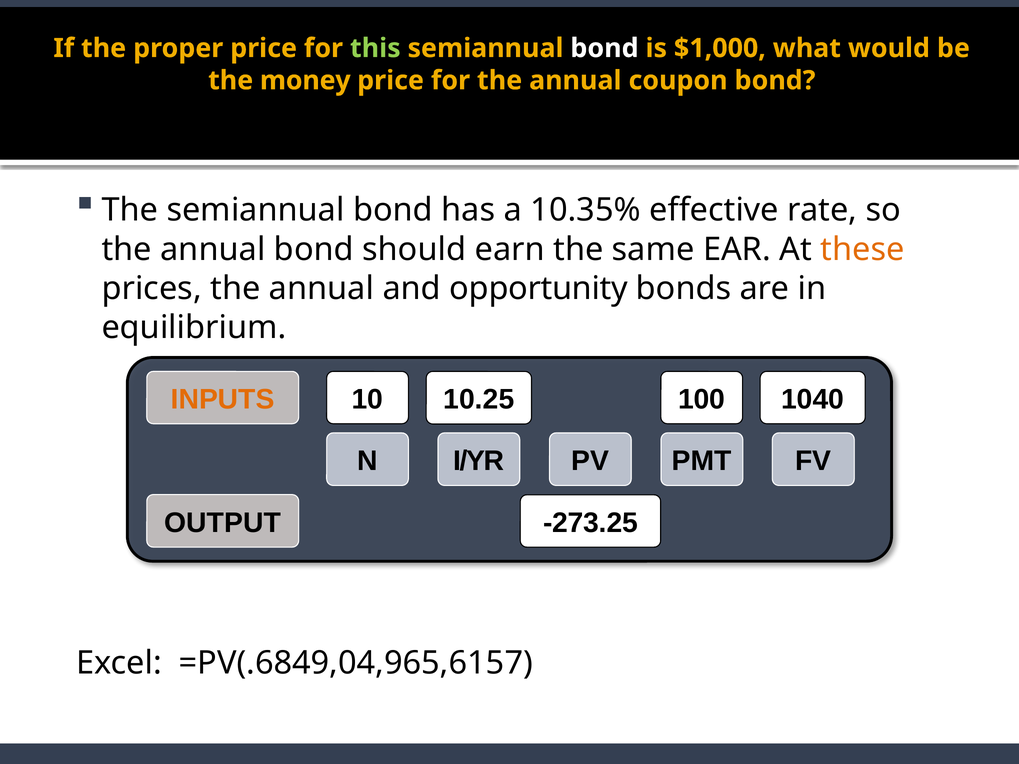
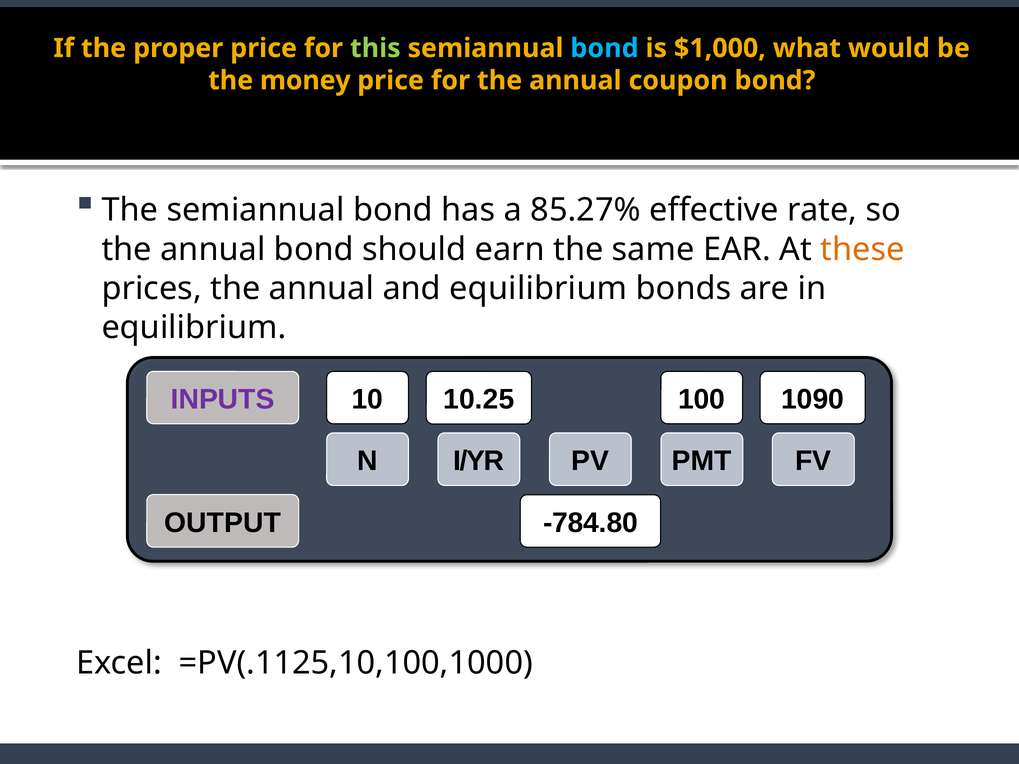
bond at (605, 48) colour: white -> light blue
10.35%: 10.35% -> 85.27%
and opportunity: opportunity -> equilibrium
INPUTS colour: orange -> purple
1040: 1040 -> 1090
-273.25: -273.25 -> -784.80
=PV(.6849,04,965,6157: =PV(.6849,04,965,6157 -> =PV(.1125,10,100,1000
